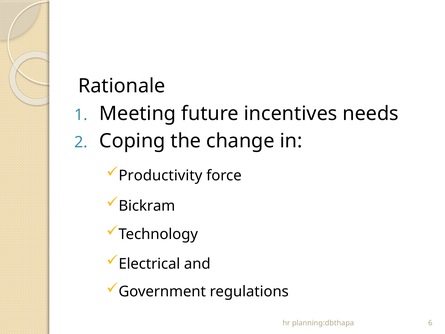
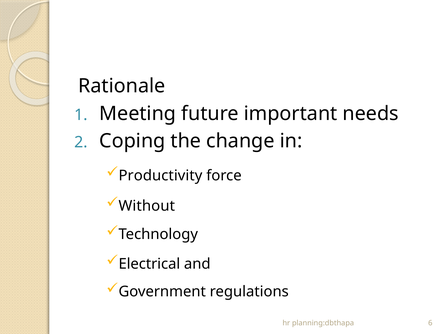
incentives: incentives -> important
Bickram: Bickram -> Without
